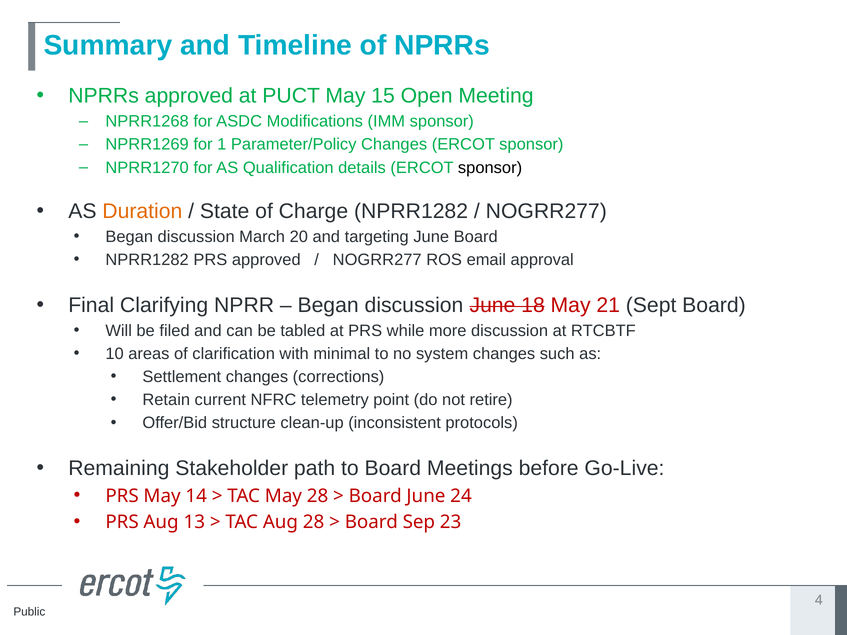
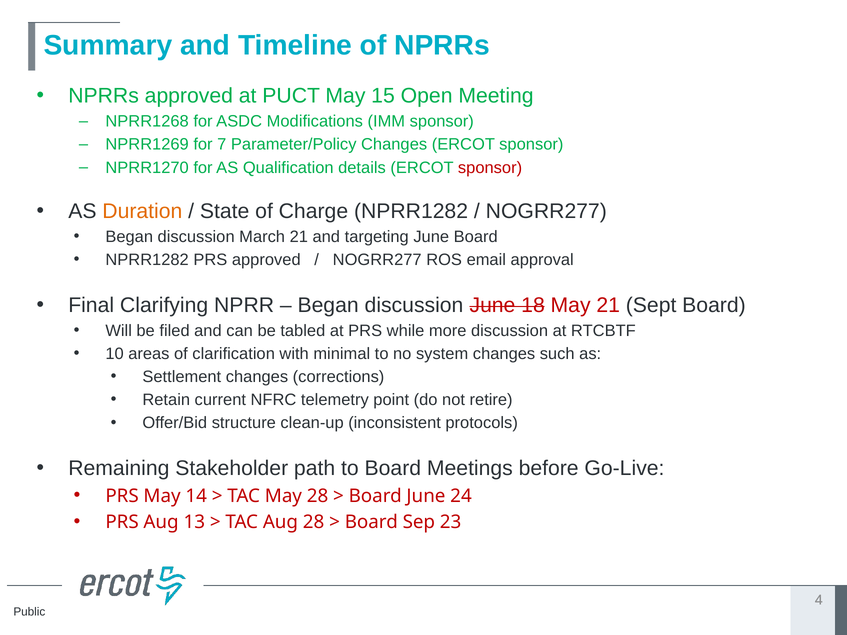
1: 1 -> 7
sponsor at (490, 168) colour: black -> red
March 20: 20 -> 21
